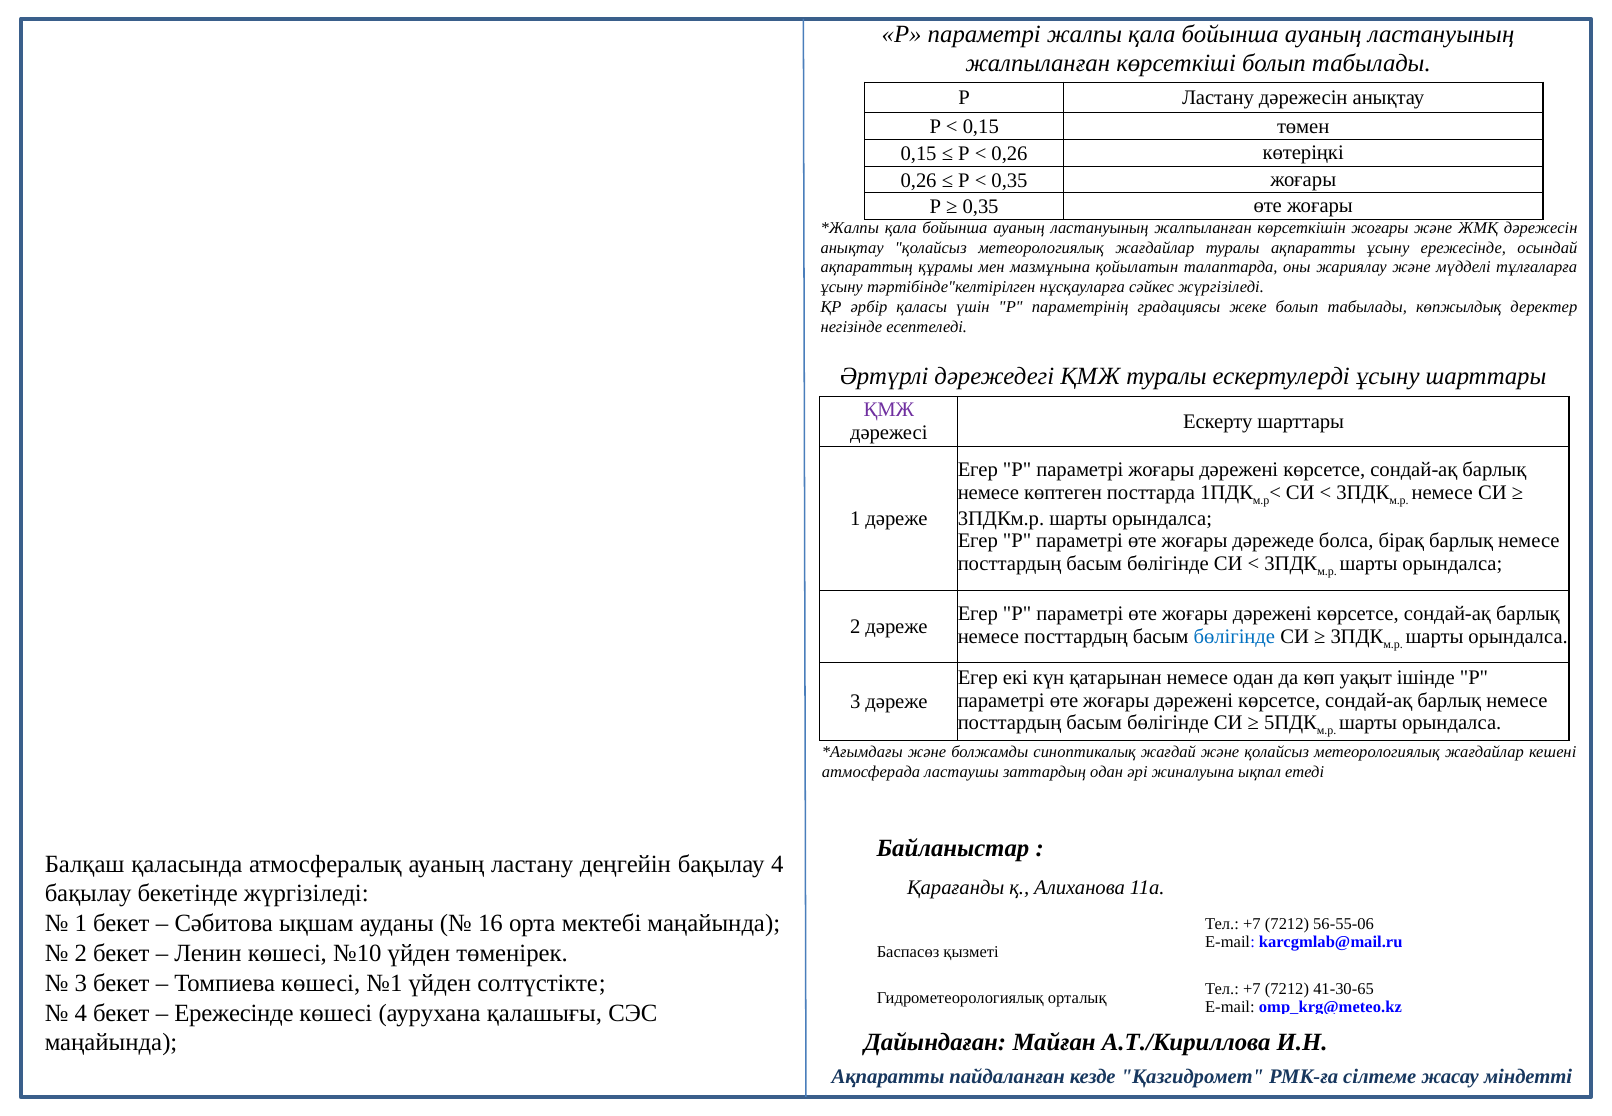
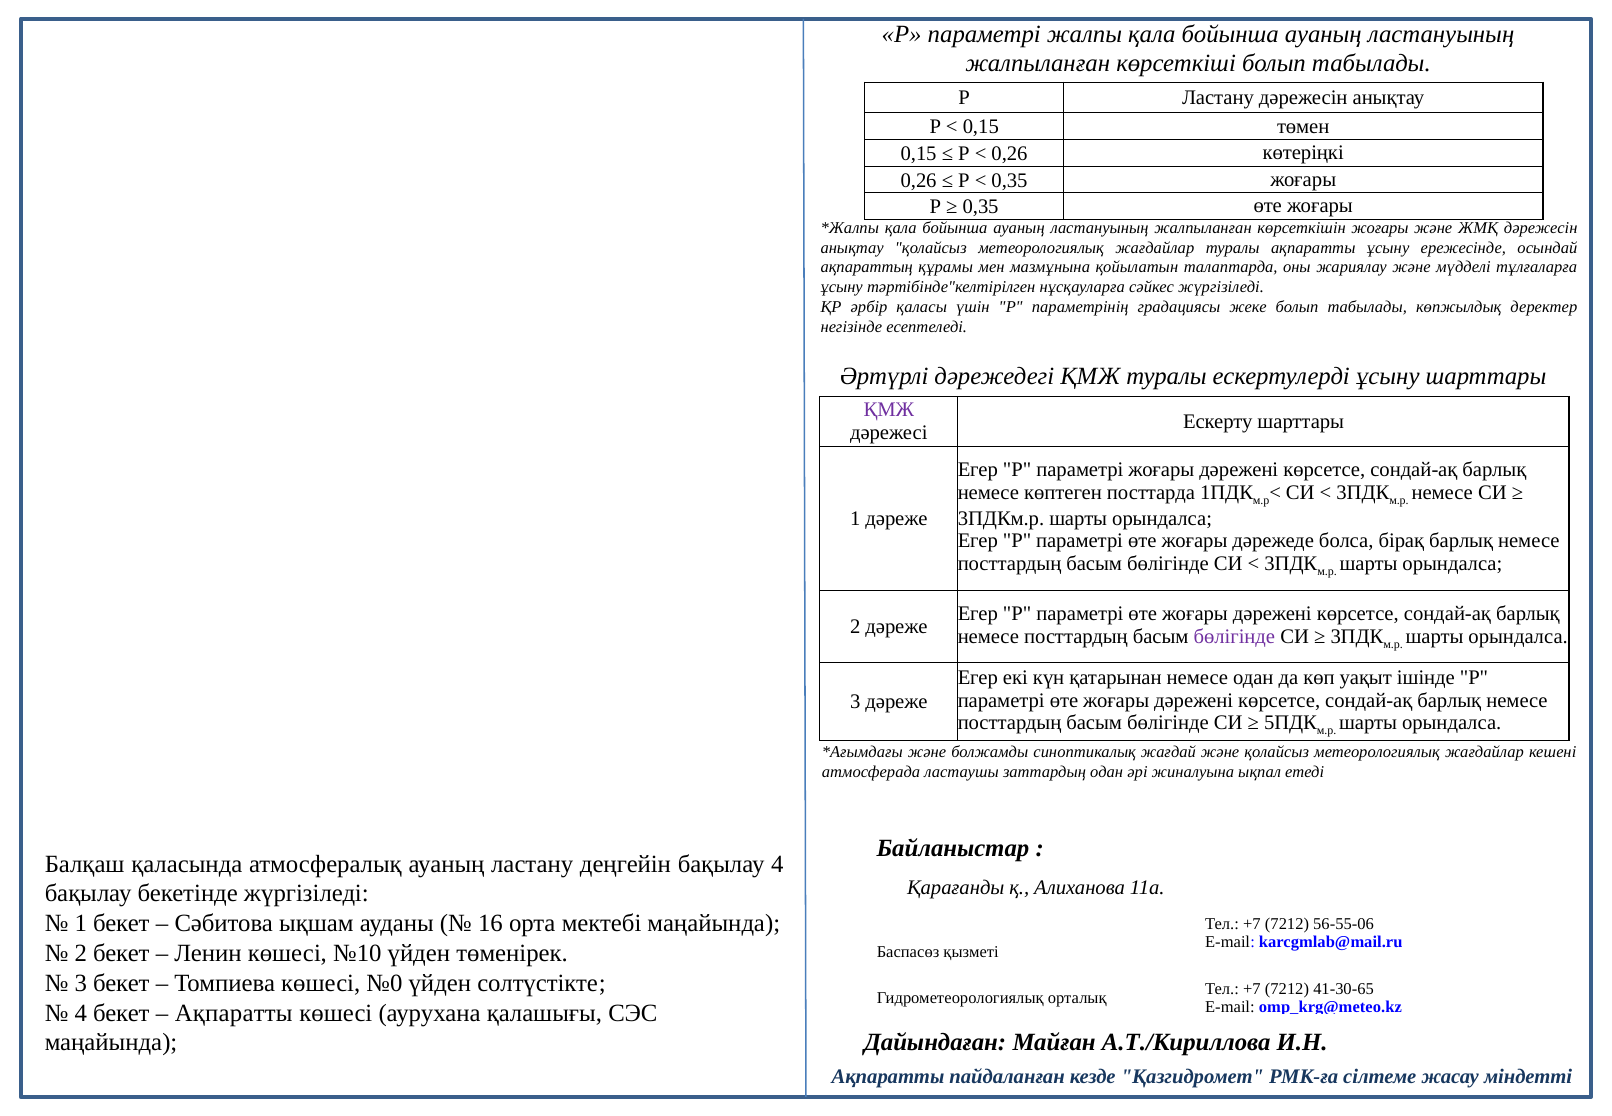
бөлігінде at (1234, 636) colour: blue -> purple
№1: №1 -> №0
Ережесінде at (234, 1013): Ережесінде -> Ақпаратты
